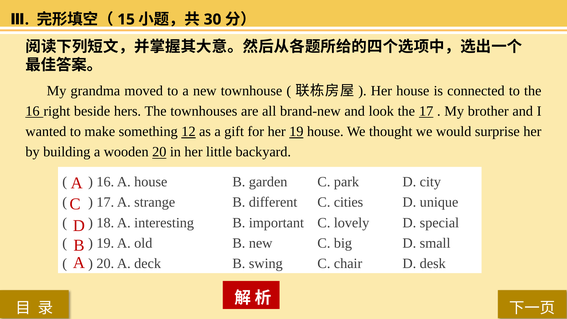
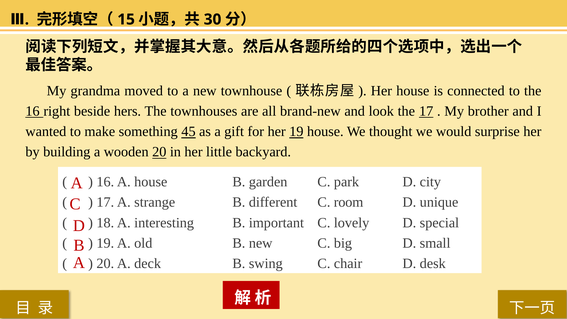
12: 12 -> 45
cities: cities -> room
